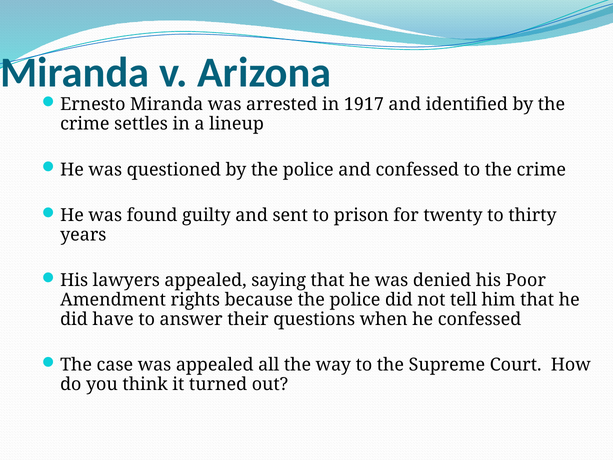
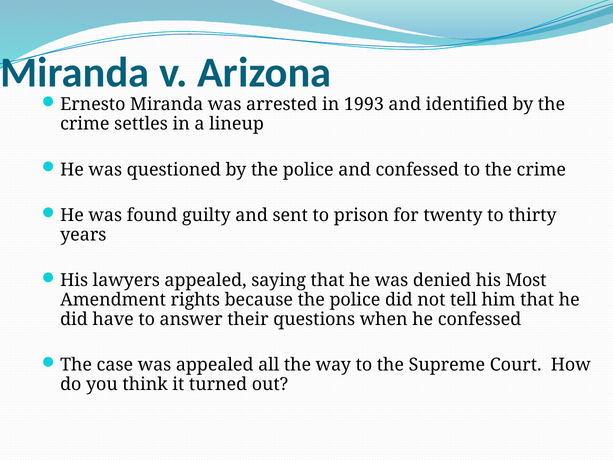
1917: 1917 -> 1993
Poor: Poor -> Most
